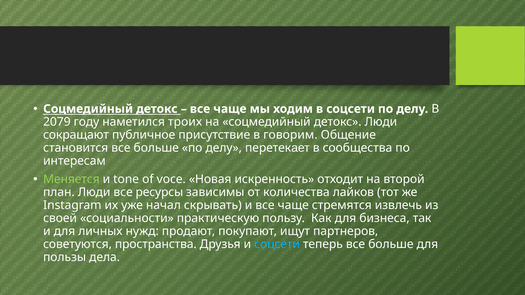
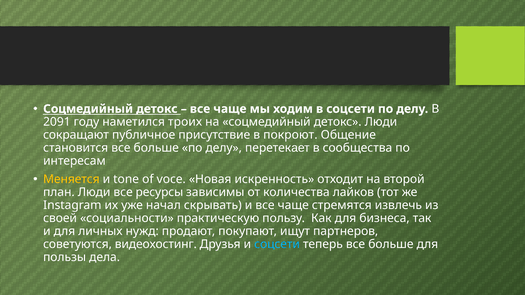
2079: 2079 -> 2091
говорим: говорим -> покроют
Меняется colour: light green -> yellow
пространства: пространства -> видеохостинг
